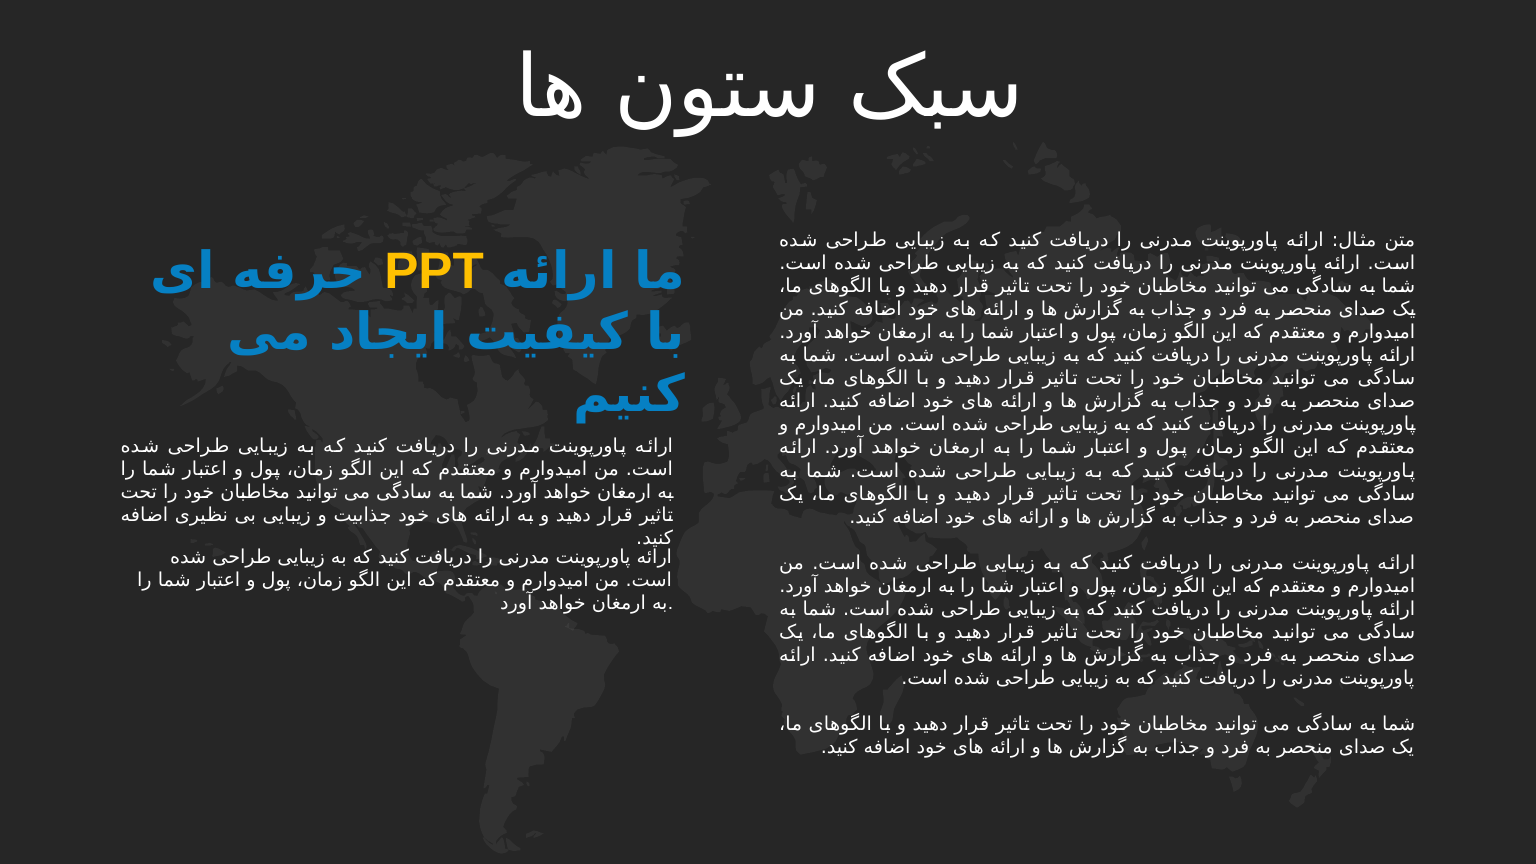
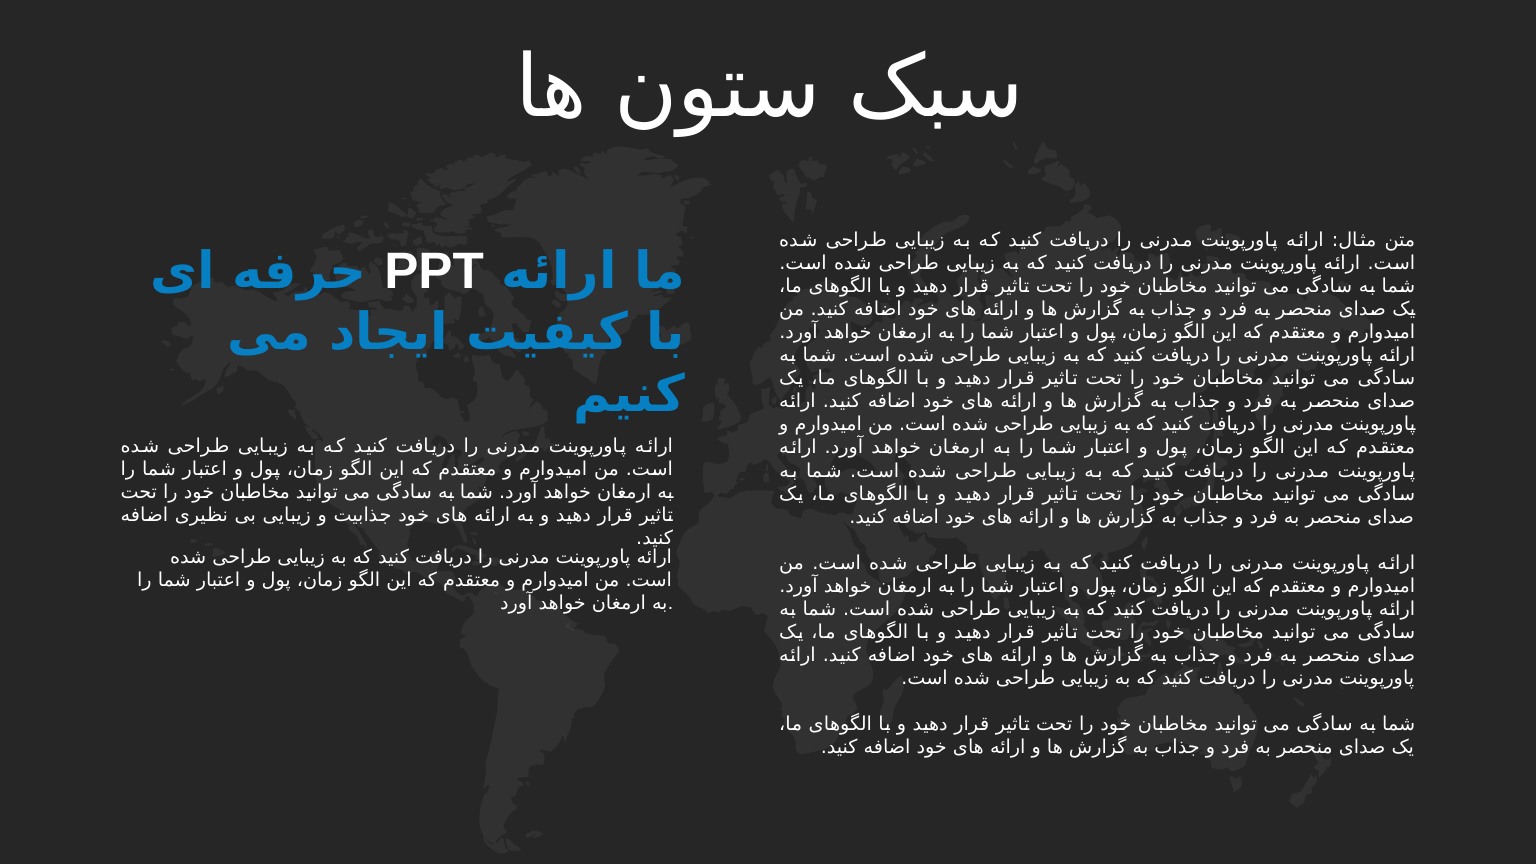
PPT colour: yellow -> white
